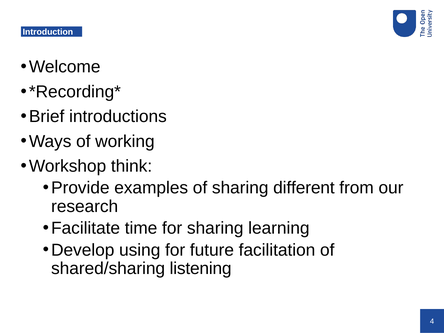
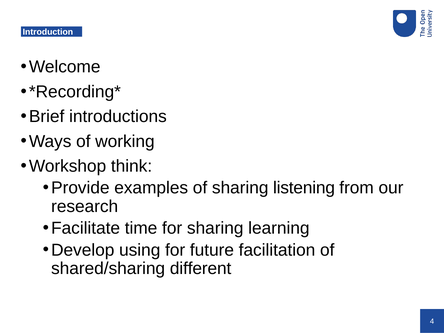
different: different -> listening
listening: listening -> different
